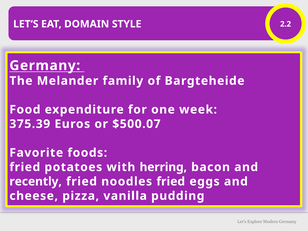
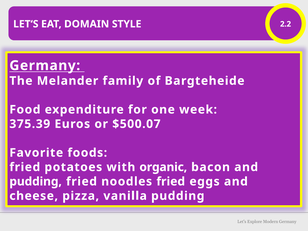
herring: herring -> organic
recently at (36, 182): recently -> pudding
